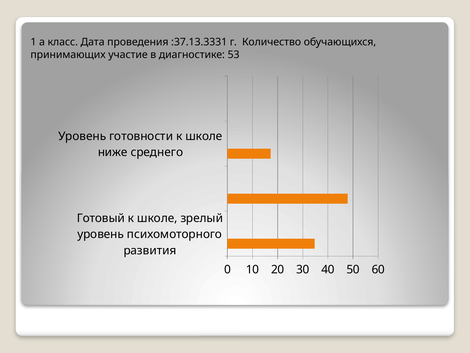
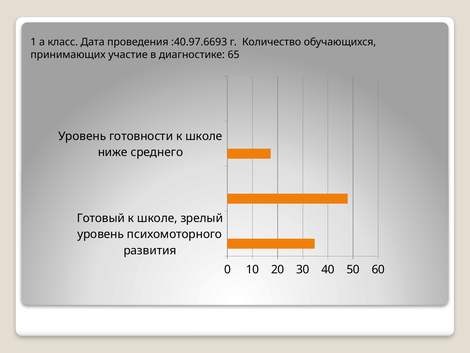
:37.13.3331: :37.13.3331 -> :40.97.6693
53: 53 -> 65
